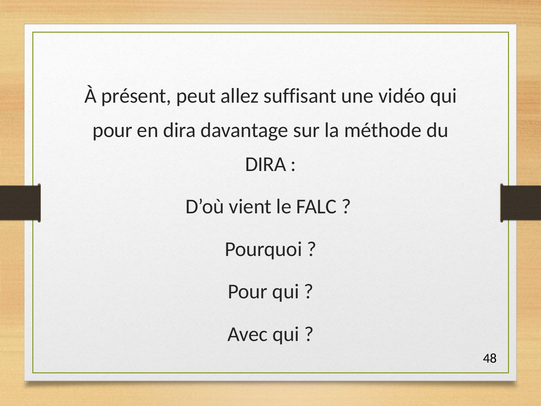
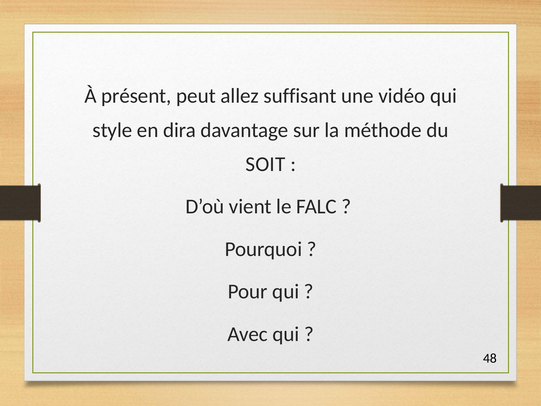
pour at (112, 130): pour -> style
DIRA at (266, 164): DIRA -> SOIT
